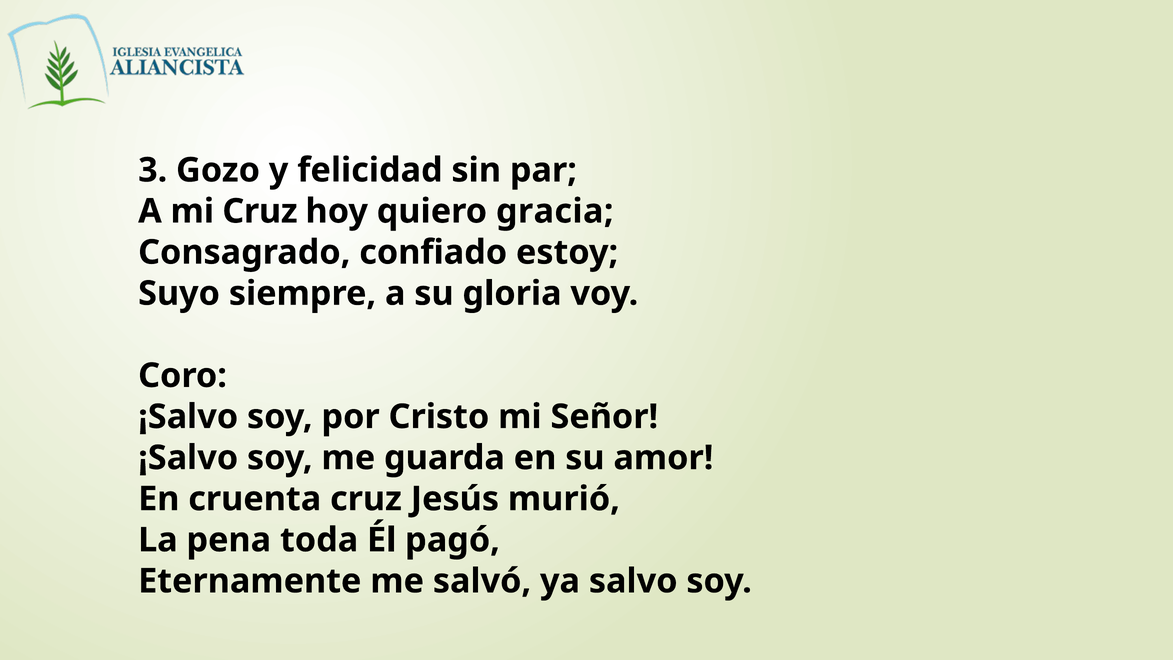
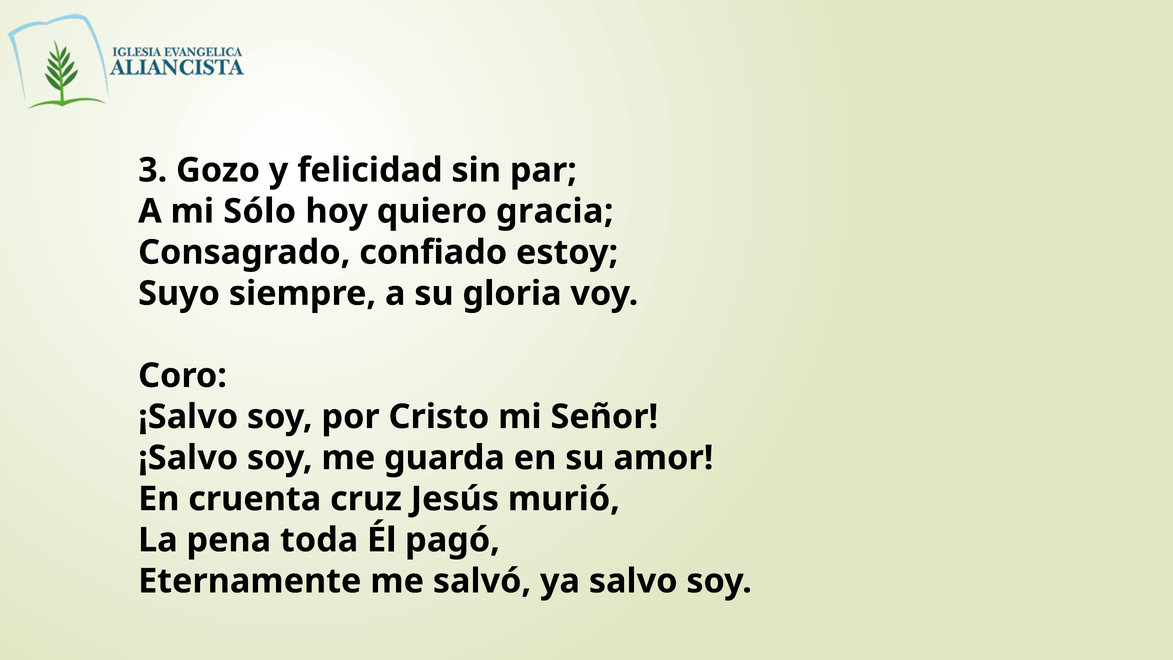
mi Cruz: Cruz -> Sólo
